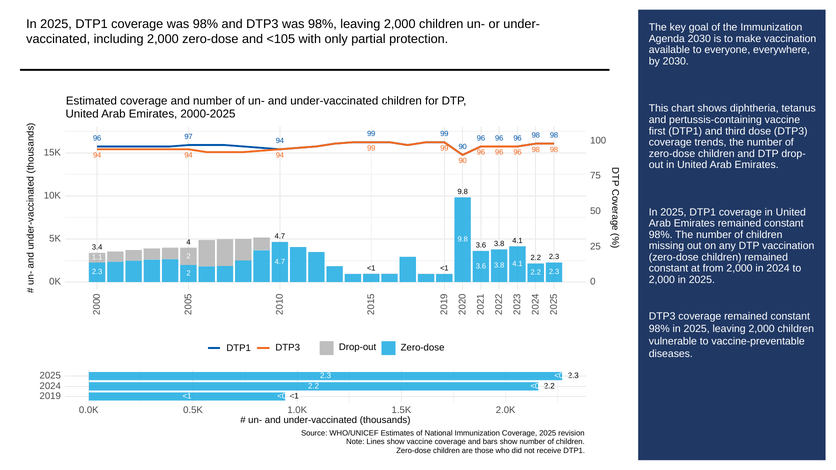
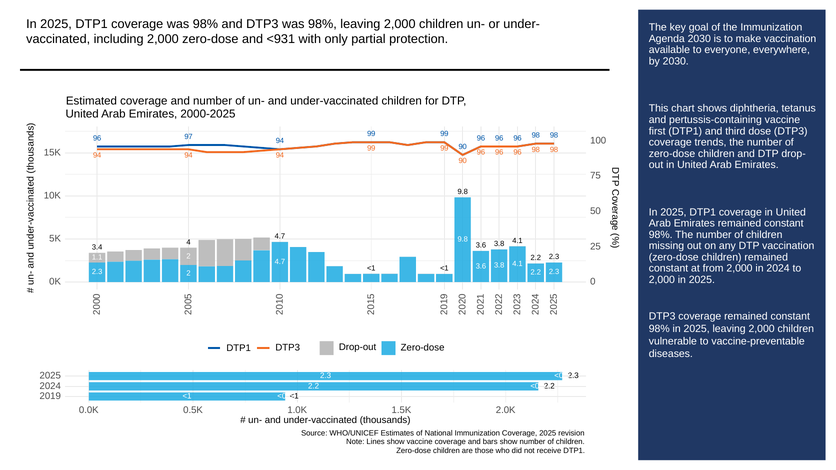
<105: <105 -> <931
